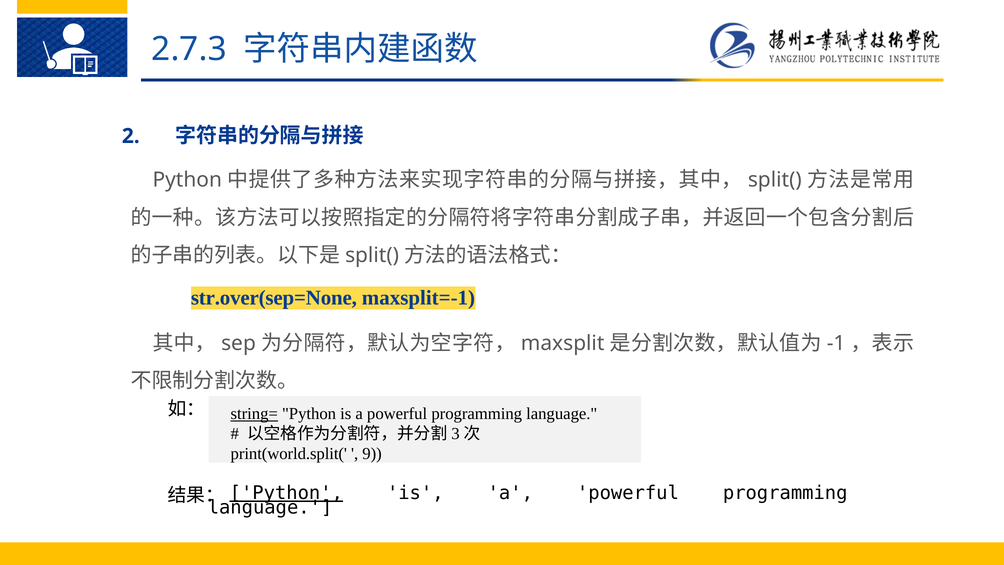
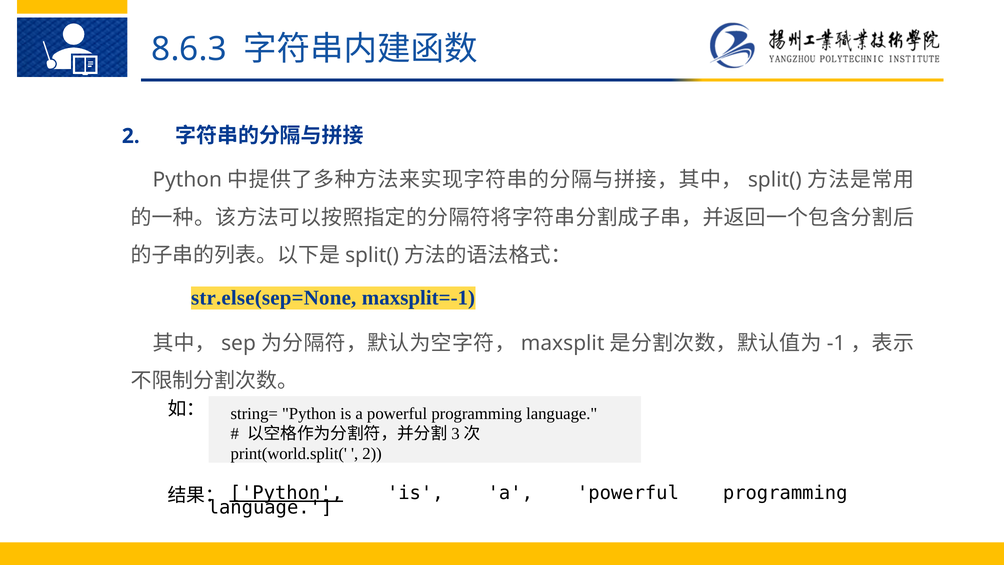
2.7.3: 2.7.3 -> 8.6.3
str.over(sep=None: str.over(sep=None -> str.else(sep=None
string= underline: present -> none
9 at (372, 454): 9 -> 2
